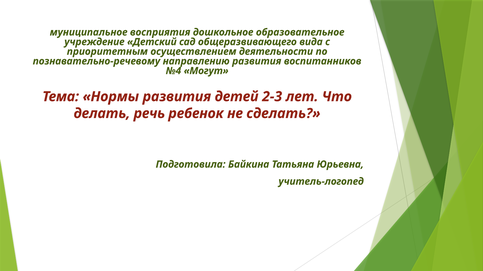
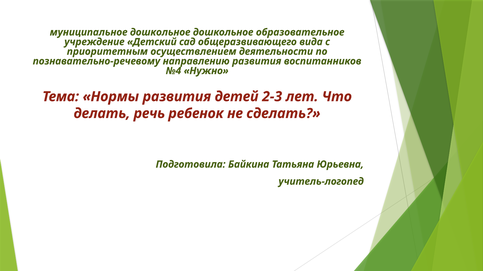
муниципальное восприятия: восприятия -> дошкольное
Могут: Могут -> Нужно
